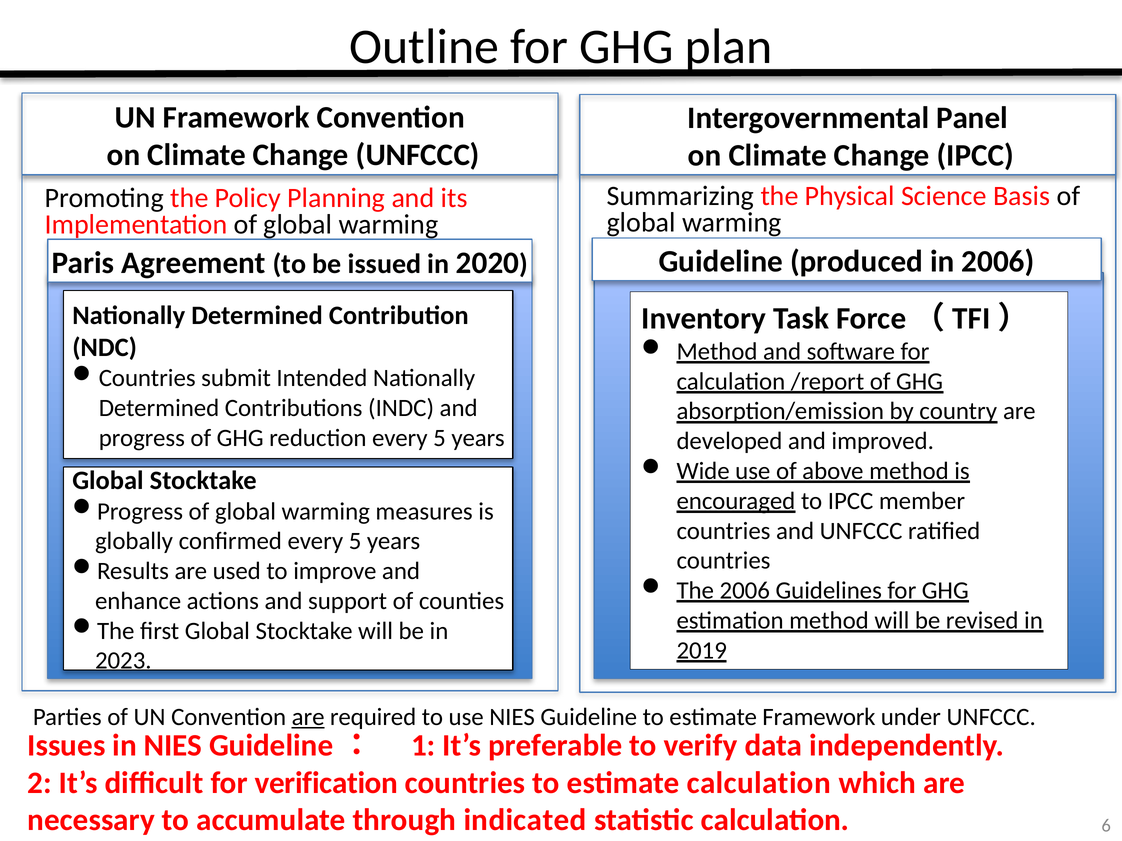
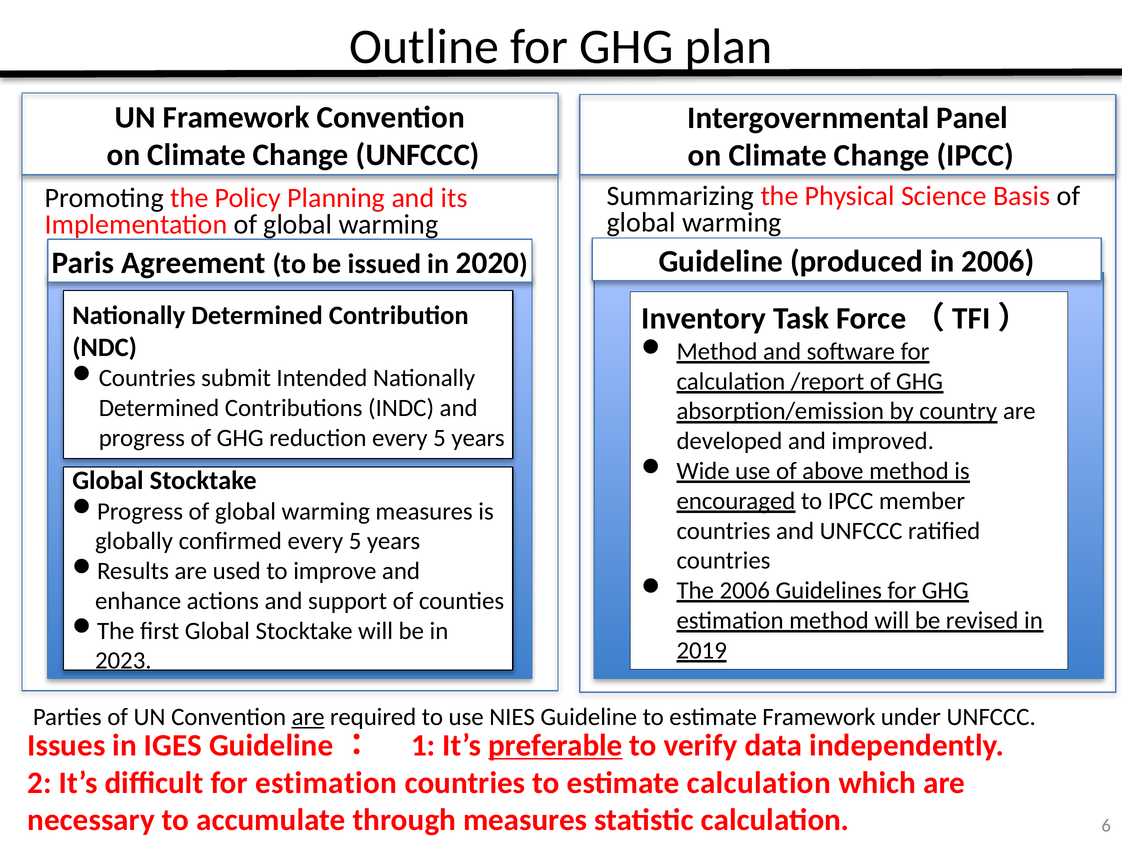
in NIES: NIES -> IGES
preferable underline: none -> present
for verification: verification -> estimation
through indicated: indicated -> measures
